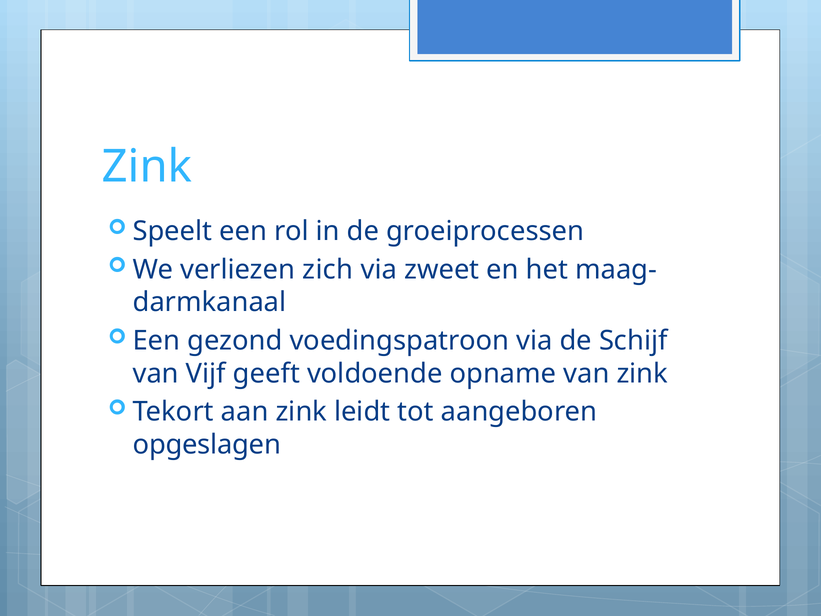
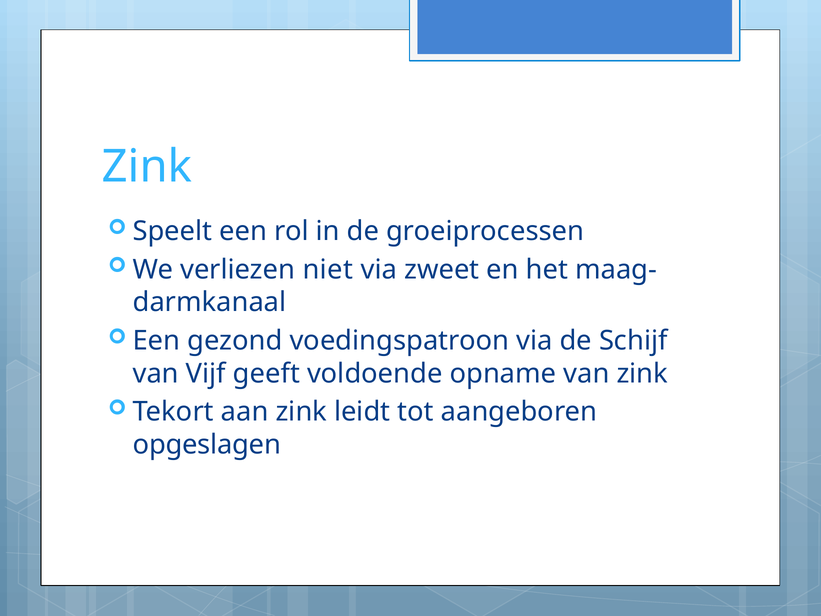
zich: zich -> niet
